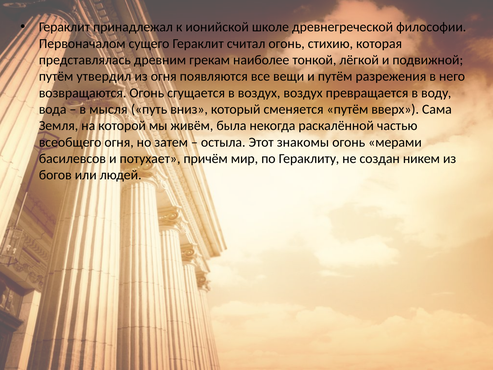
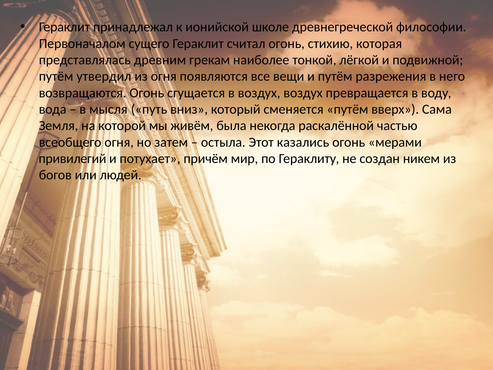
знакомы: знакомы -> казались
басилевсов: басилевсов -> привилегий
